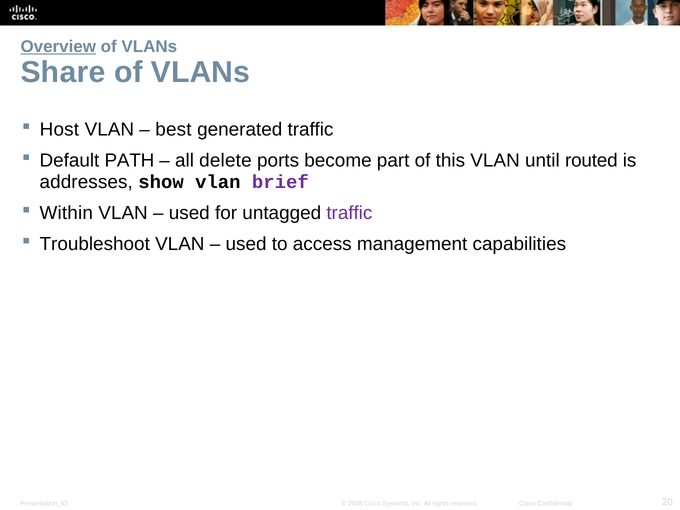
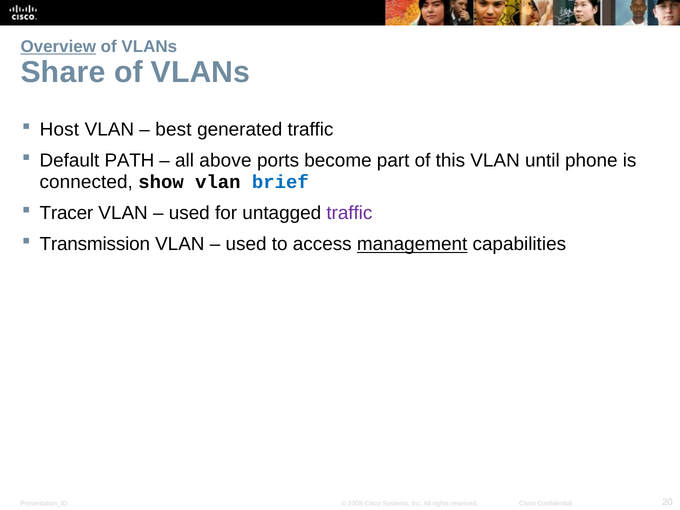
delete: delete -> above
routed: routed -> phone
addresses: addresses -> connected
brief colour: purple -> blue
Within: Within -> Tracer
Troubleshoot: Troubleshoot -> Transmission
management underline: none -> present
